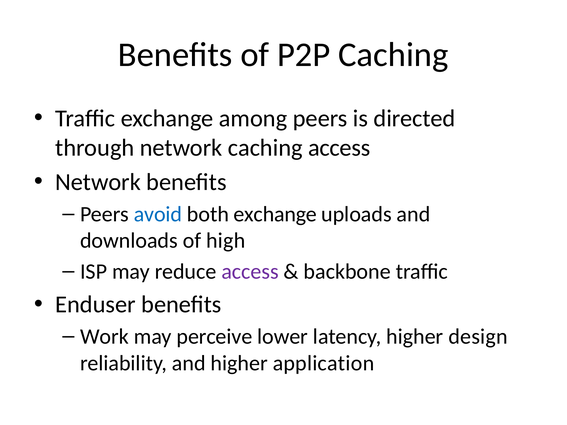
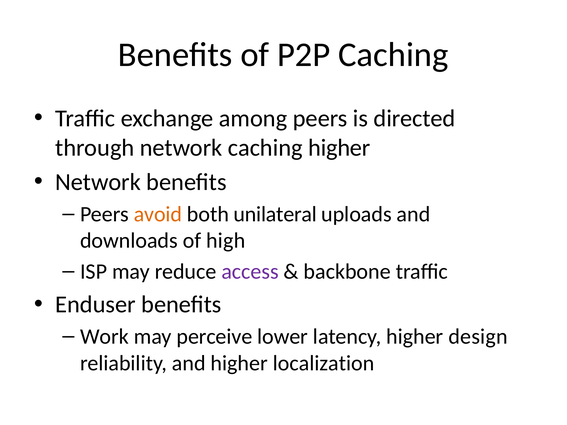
caching access: access -> higher
avoid colour: blue -> orange
both exchange: exchange -> unilateral
application: application -> localization
